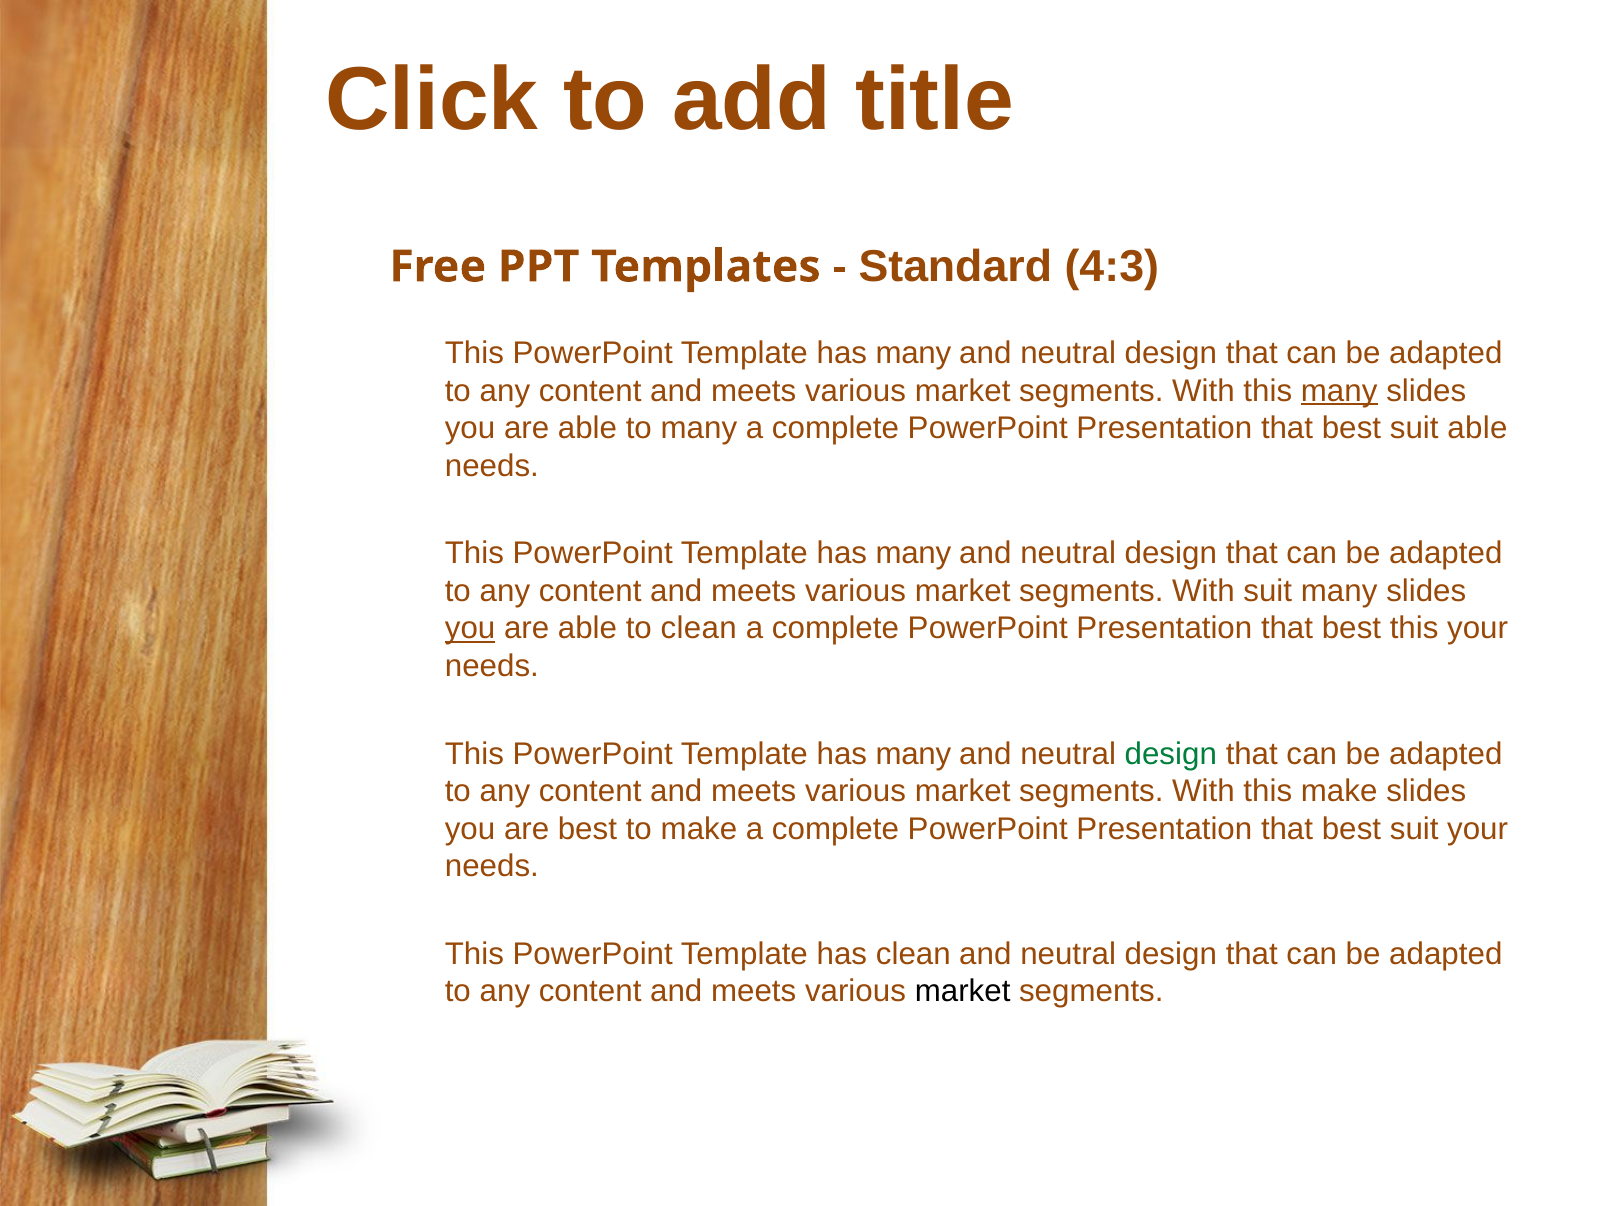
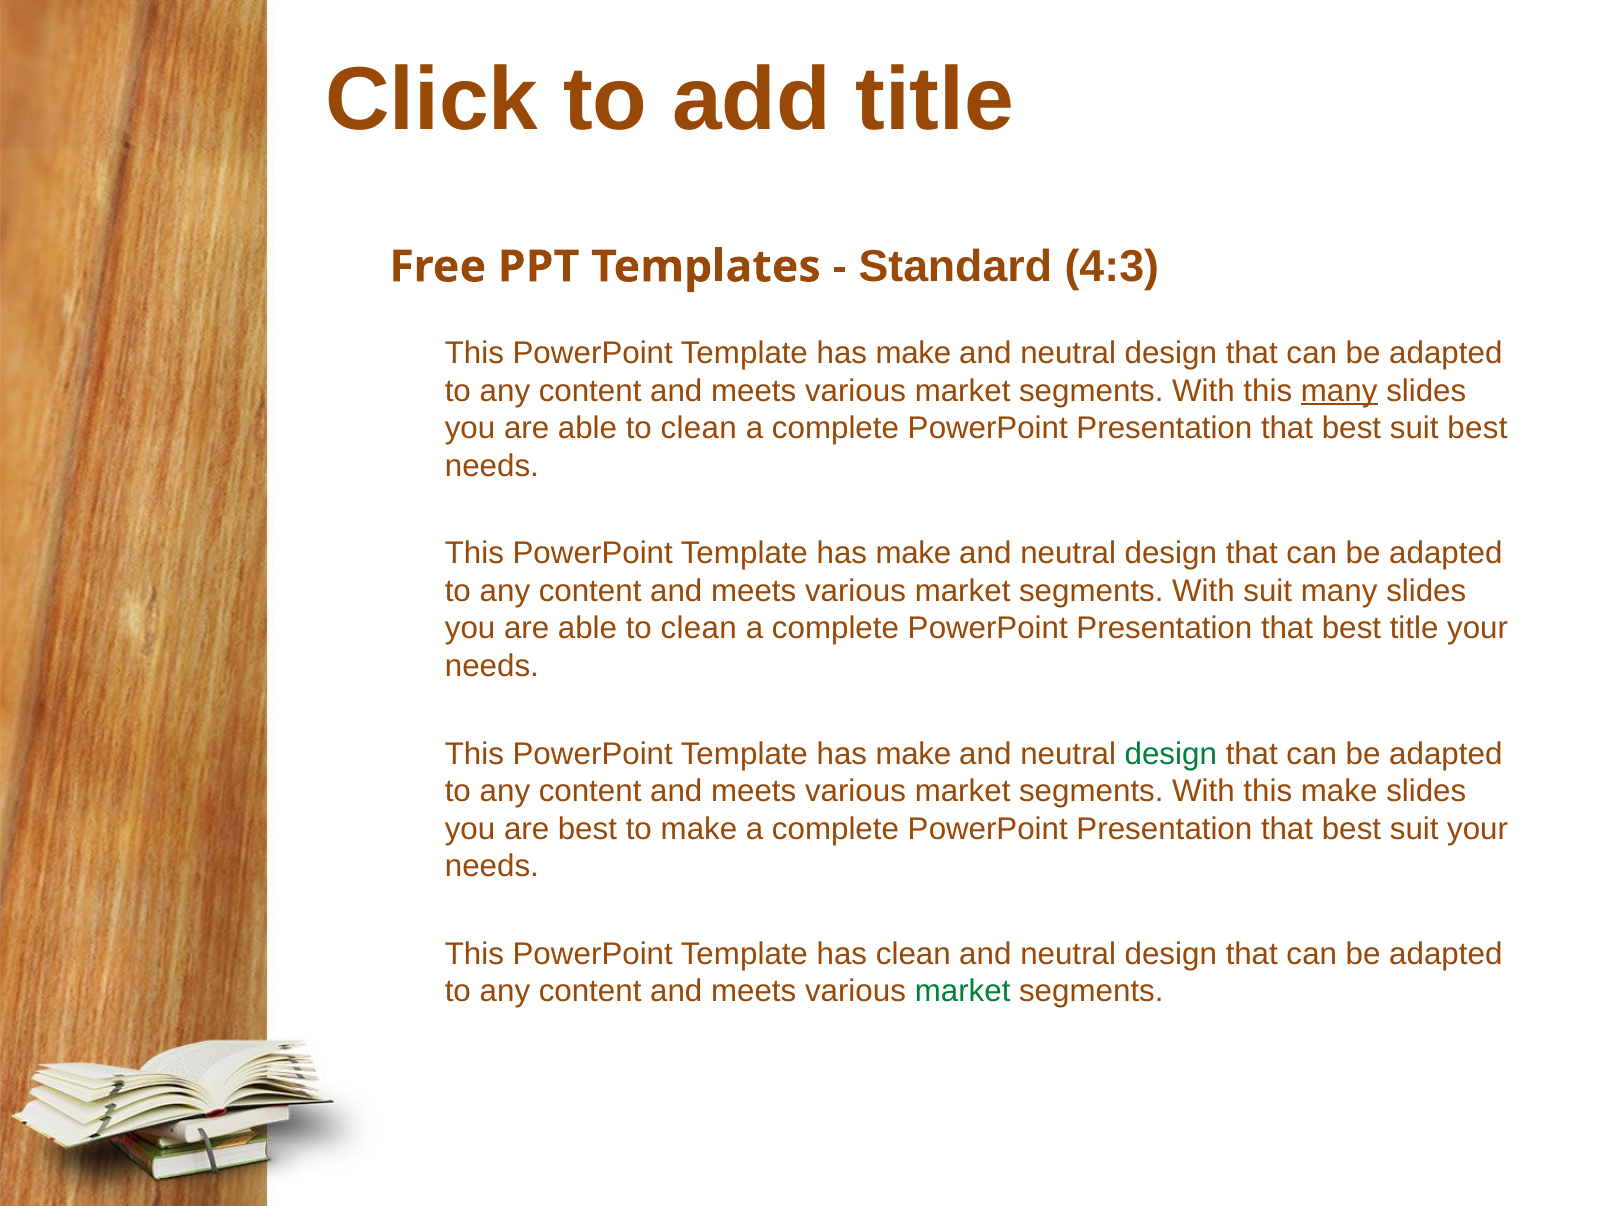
many at (913, 353): many -> make
many at (699, 428): many -> clean
suit able: able -> best
many at (913, 554): many -> make
you at (470, 629) underline: present -> none
best this: this -> title
many at (913, 754): many -> make
market at (963, 992) colour: black -> green
